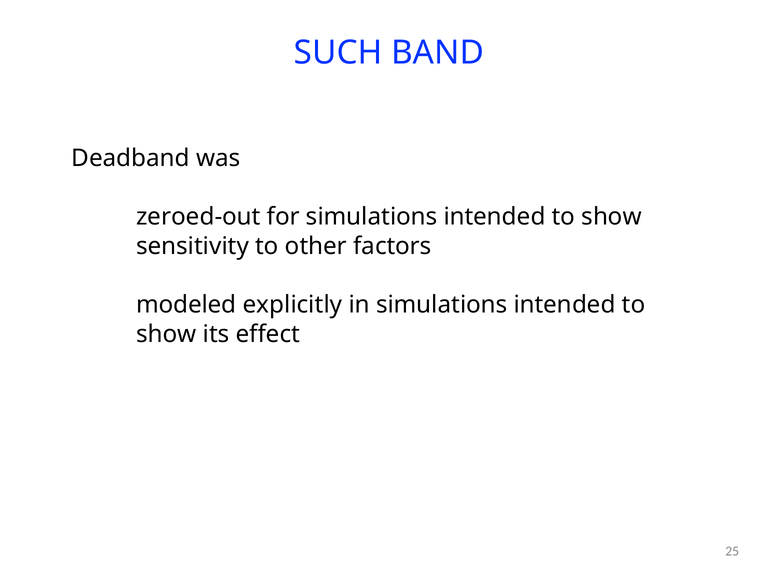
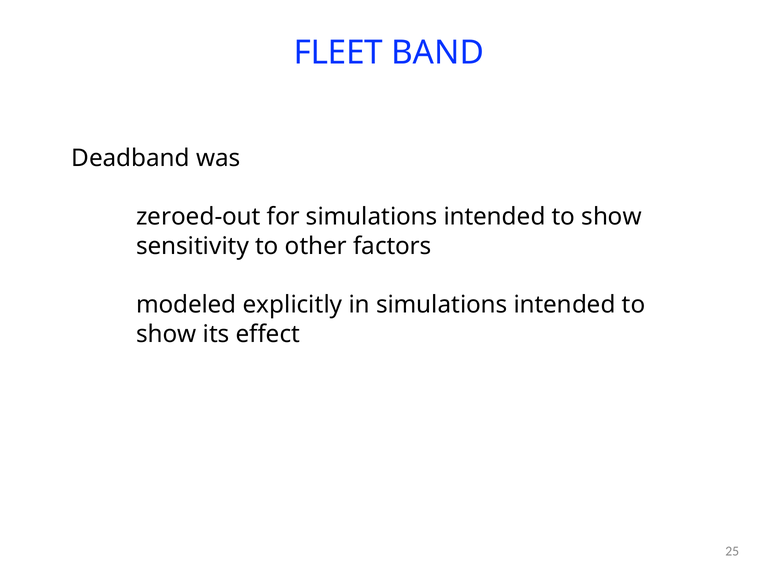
SUCH: SUCH -> FLEET
